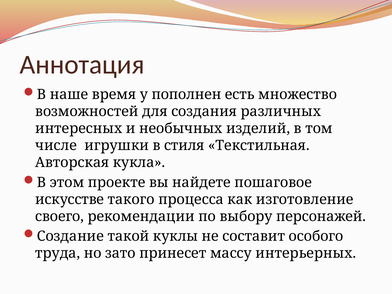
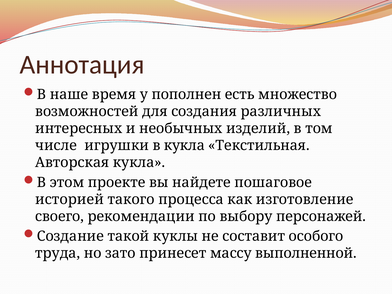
в стиля: стиля -> кукла
искусстве: искусстве -> историей
интерьерных: интерьерных -> выполненной
